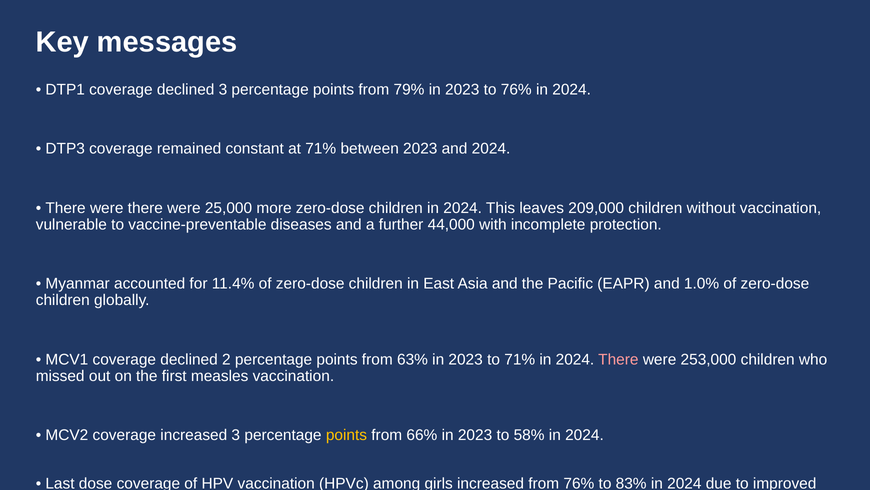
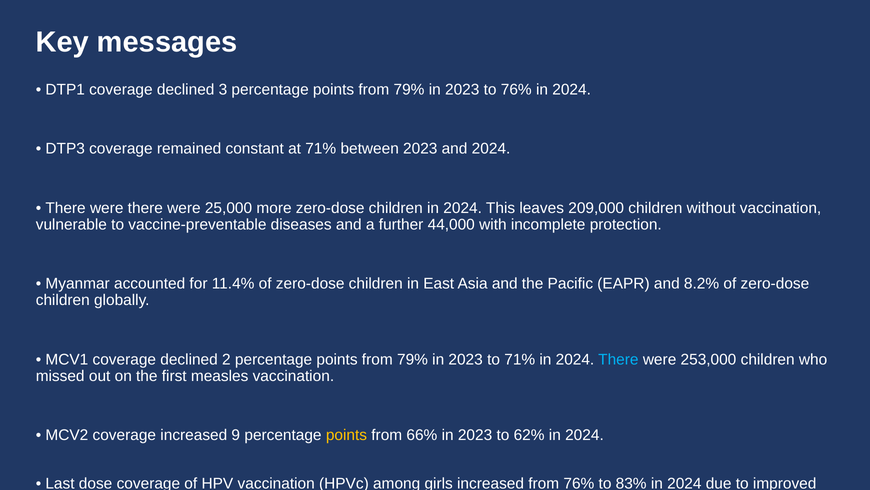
1.0%: 1.0% -> 8.2%
63% at (412, 359): 63% -> 79%
There at (618, 359) colour: pink -> light blue
increased 3: 3 -> 9
58%: 58% -> 62%
